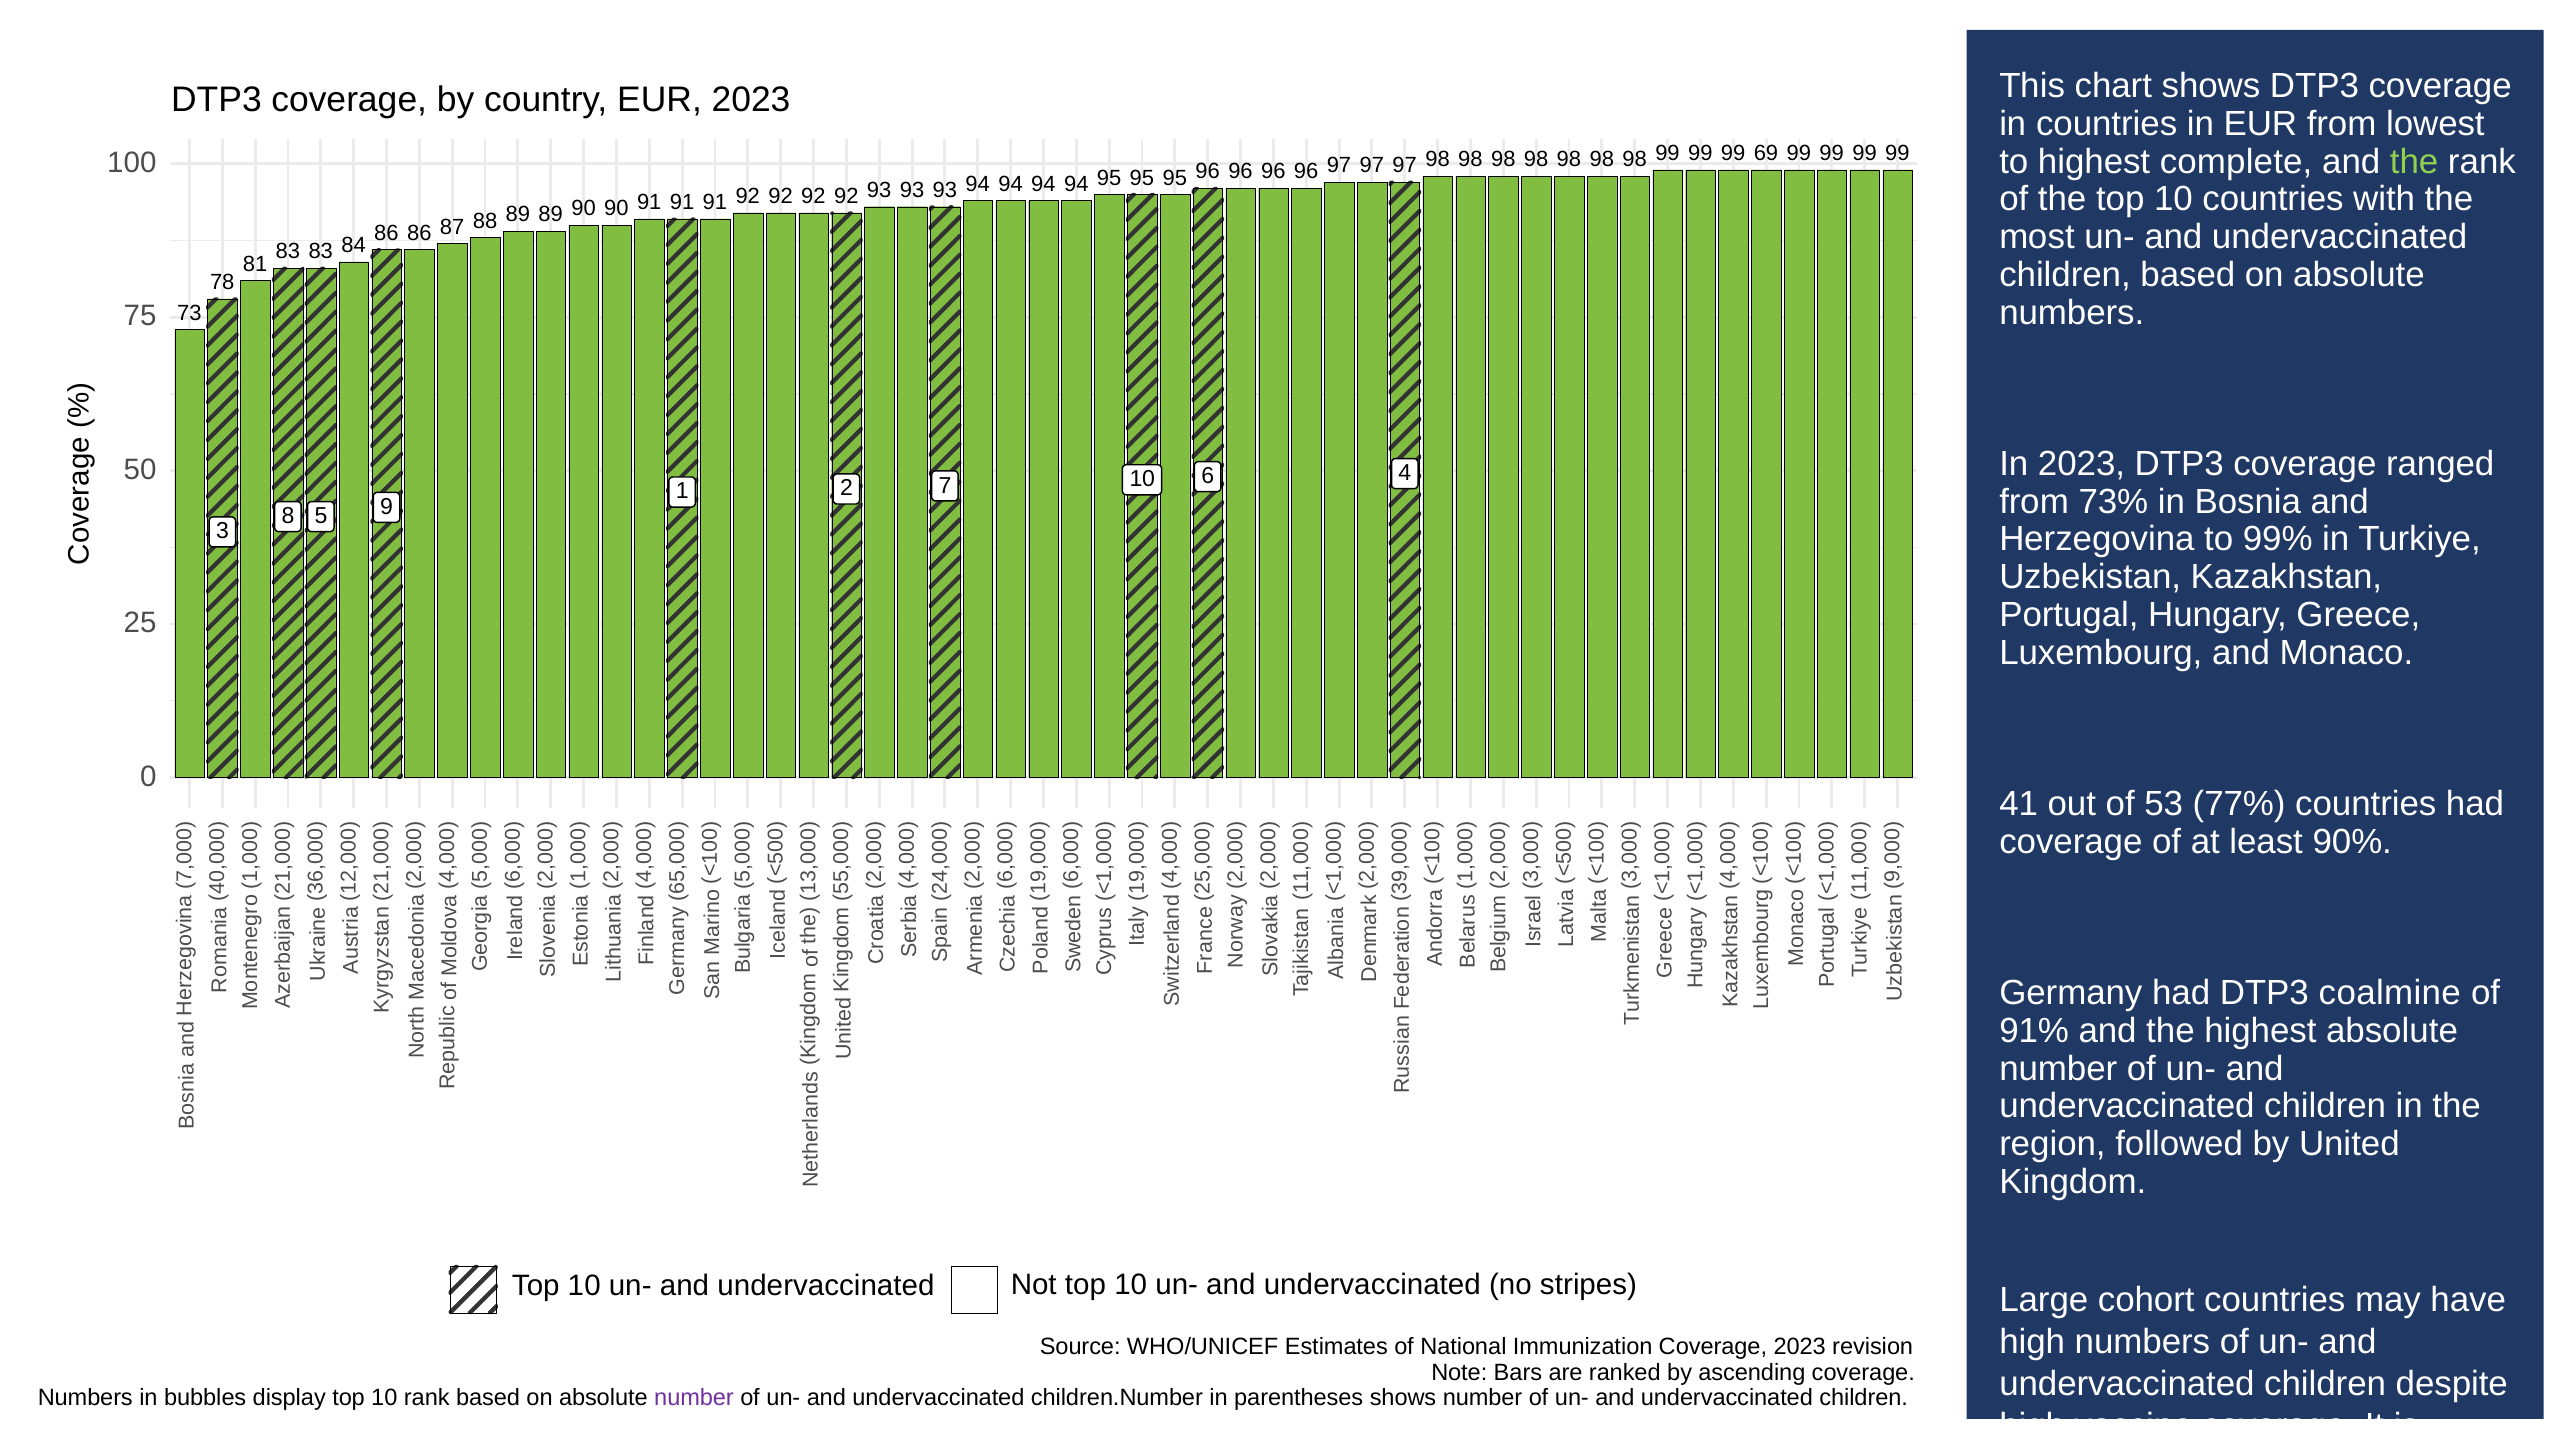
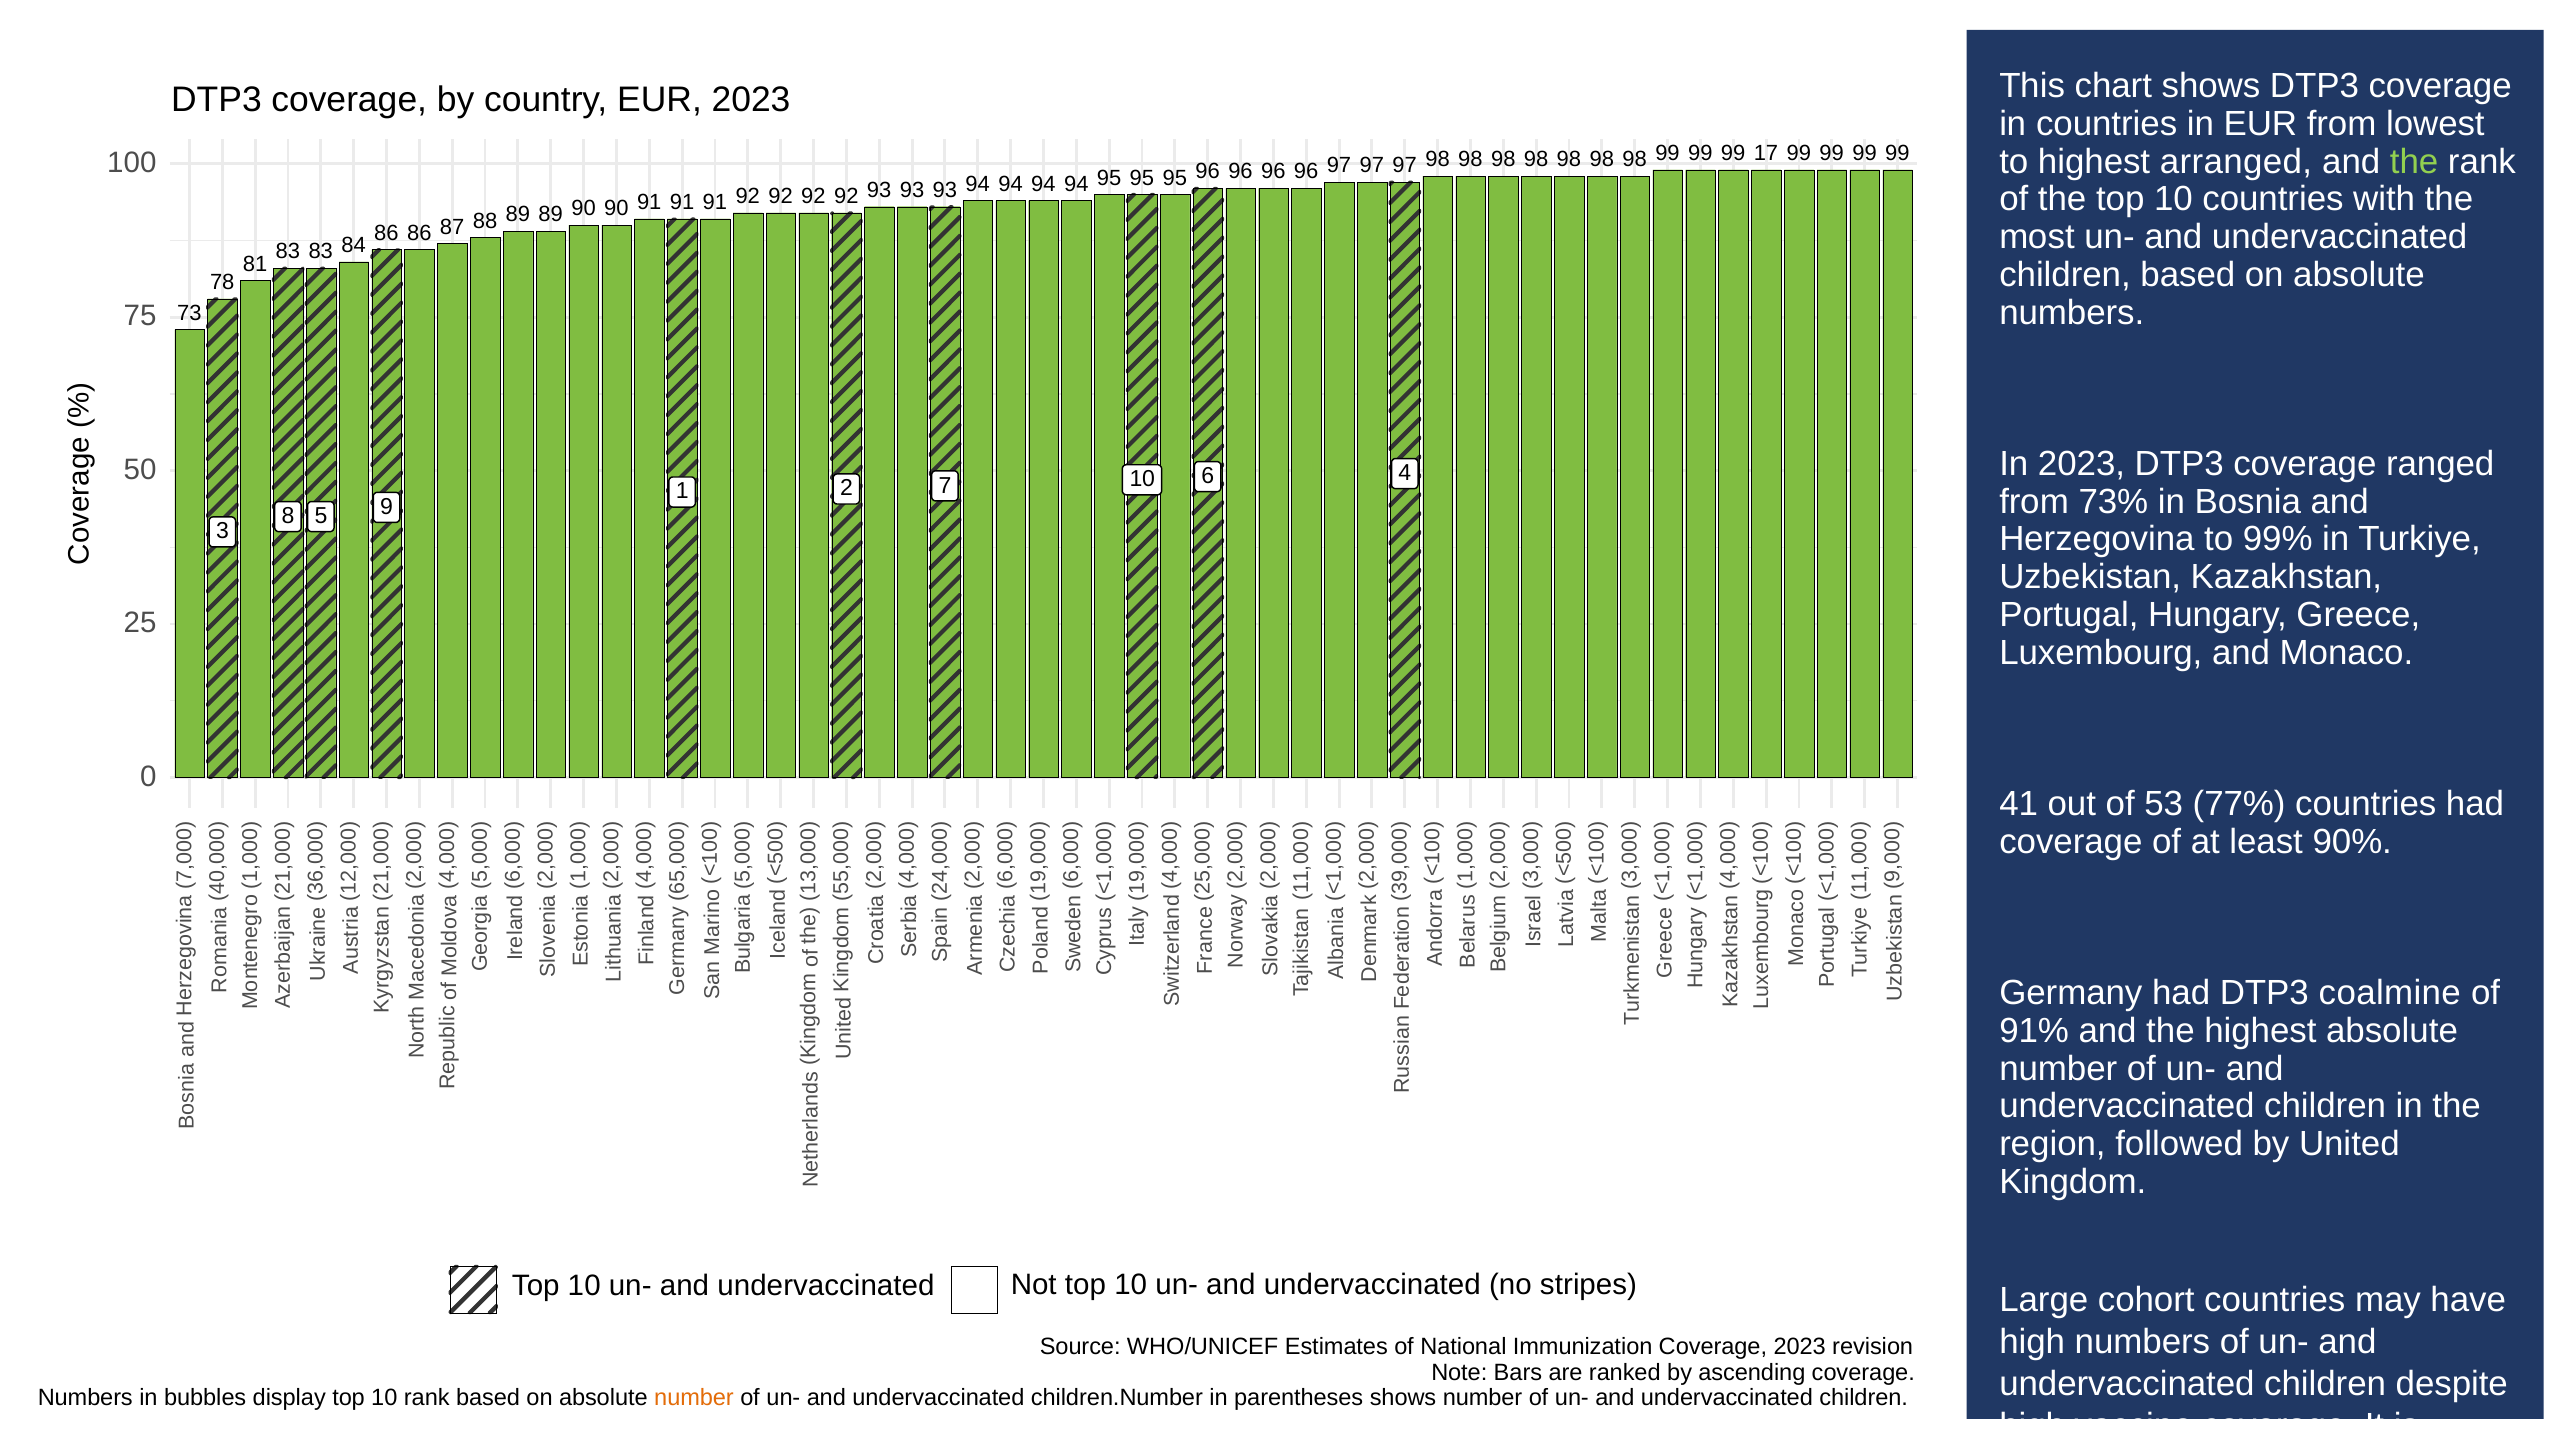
69: 69 -> 17
complete: complete -> arranged
number at (694, 1398) colour: purple -> orange
